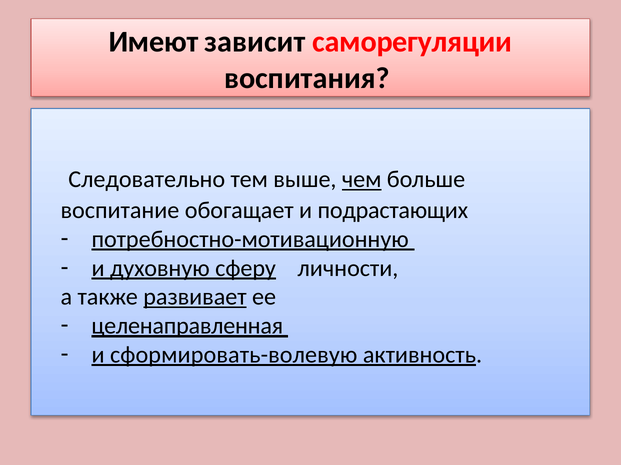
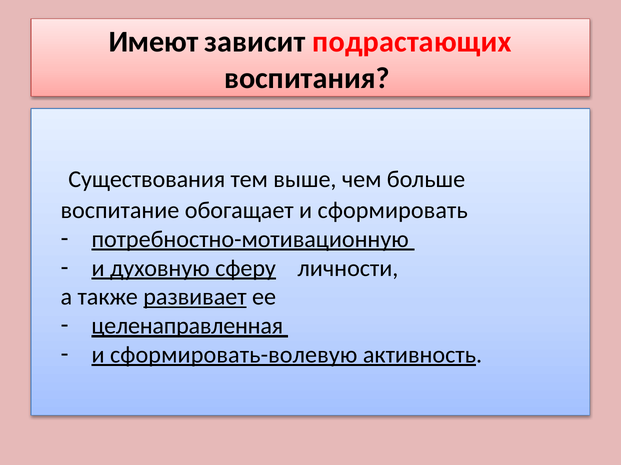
саморегуляции: саморегуляции -> подрастающих
Следовательно: Следовательно -> Существования
чем underline: present -> none
подрастающих: подрастающих -> сформировать
